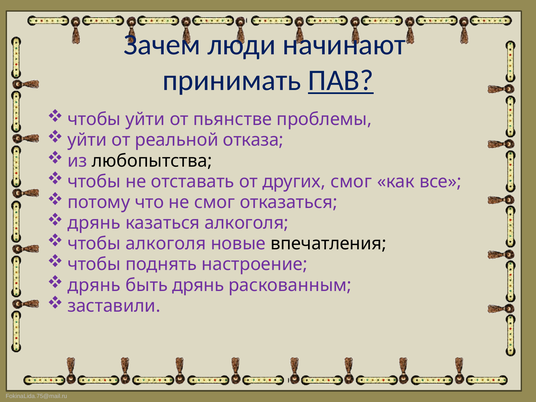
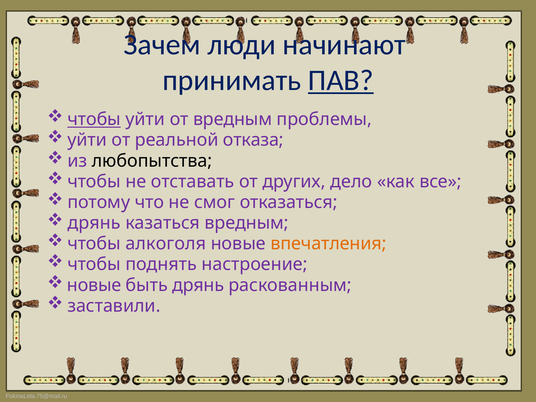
чтобы at (94, 119) underline: none -> present
от пьянстве: пьянстве -> вредным
других смог: смог -> дело
казаться алкоголя: алкоголя -> вредным
впечатления colour: black -> orange
дрянь at (94, 285): дрянь -> новые
